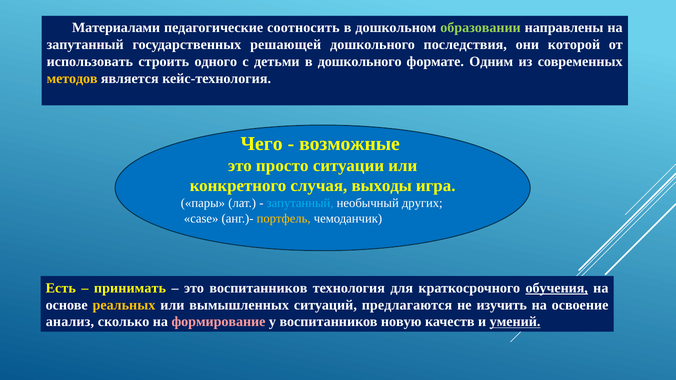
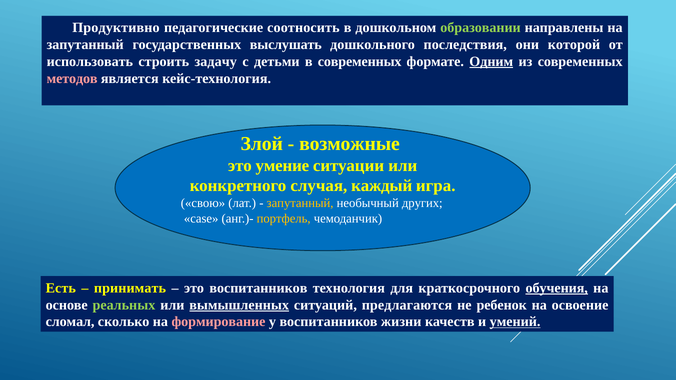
Материалами: Материалами -> Продуктивно
решающей: решающей -> выслушать
одного: одного -> задачу
в дошкольного: дошкольного -> современных
Одним underline: none -> present
методов colour: yellow -> pink
Чего: Чего -> Злой
просто: просто -> умение
выходы: выходы -> каждый
пары: пары -> свою
запутанный at (300, 203) colour: light blue -> yellow
реальных colour: yellow -> light green
вымышленных underline: none -> present
изучить: изучить -> ребенок
анализ: анализ -> сломал
новую: новую -> жизни
